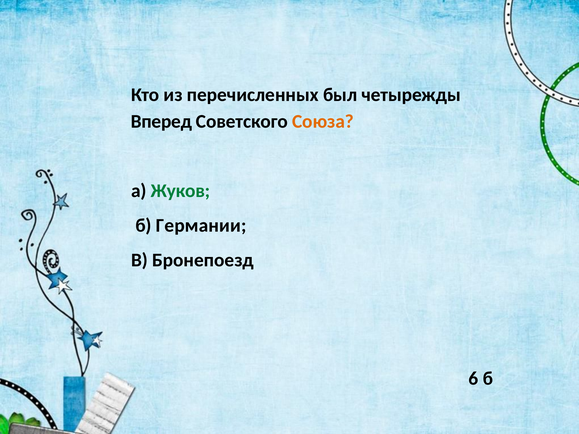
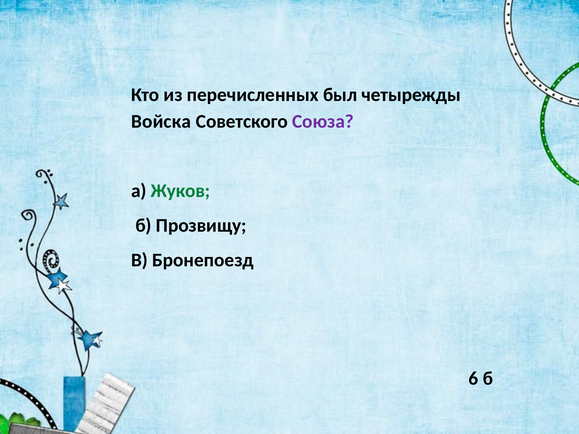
Вперед: Вперед -> Войска
Союза colour: orange -> purple
Германии: Германии -> Прозвищу
